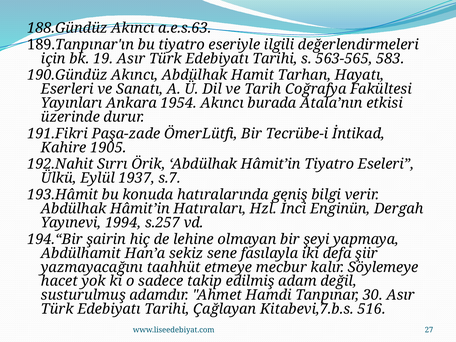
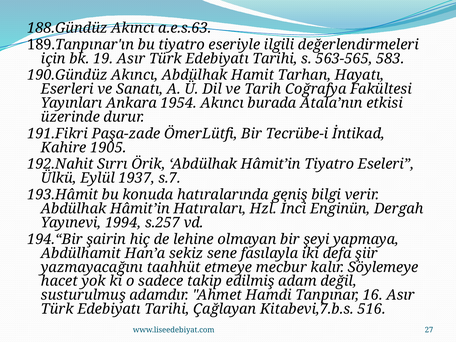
30: 30 -> 16
